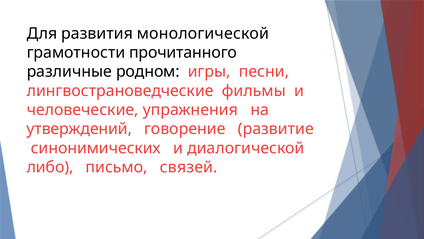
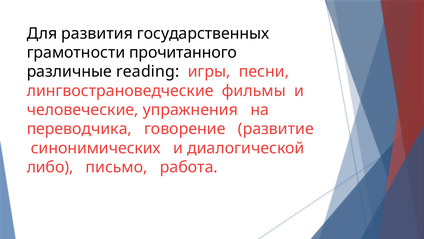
монологической: монологической -> государственных
родном: родном -> reading
утверждений: утверждений -> переводчика
связей: связей -> работа
